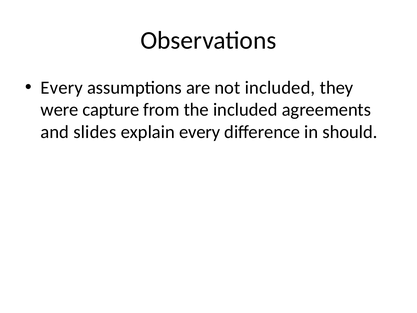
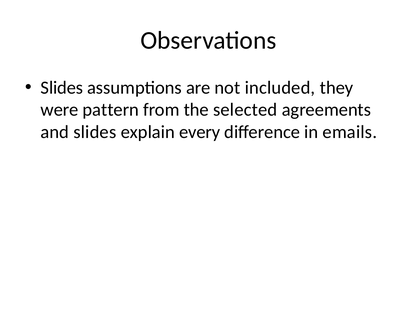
Every at (62, 87): Every -> Slides
capture: capture -> pattern
the included: included -> selected
should: should -> emails
